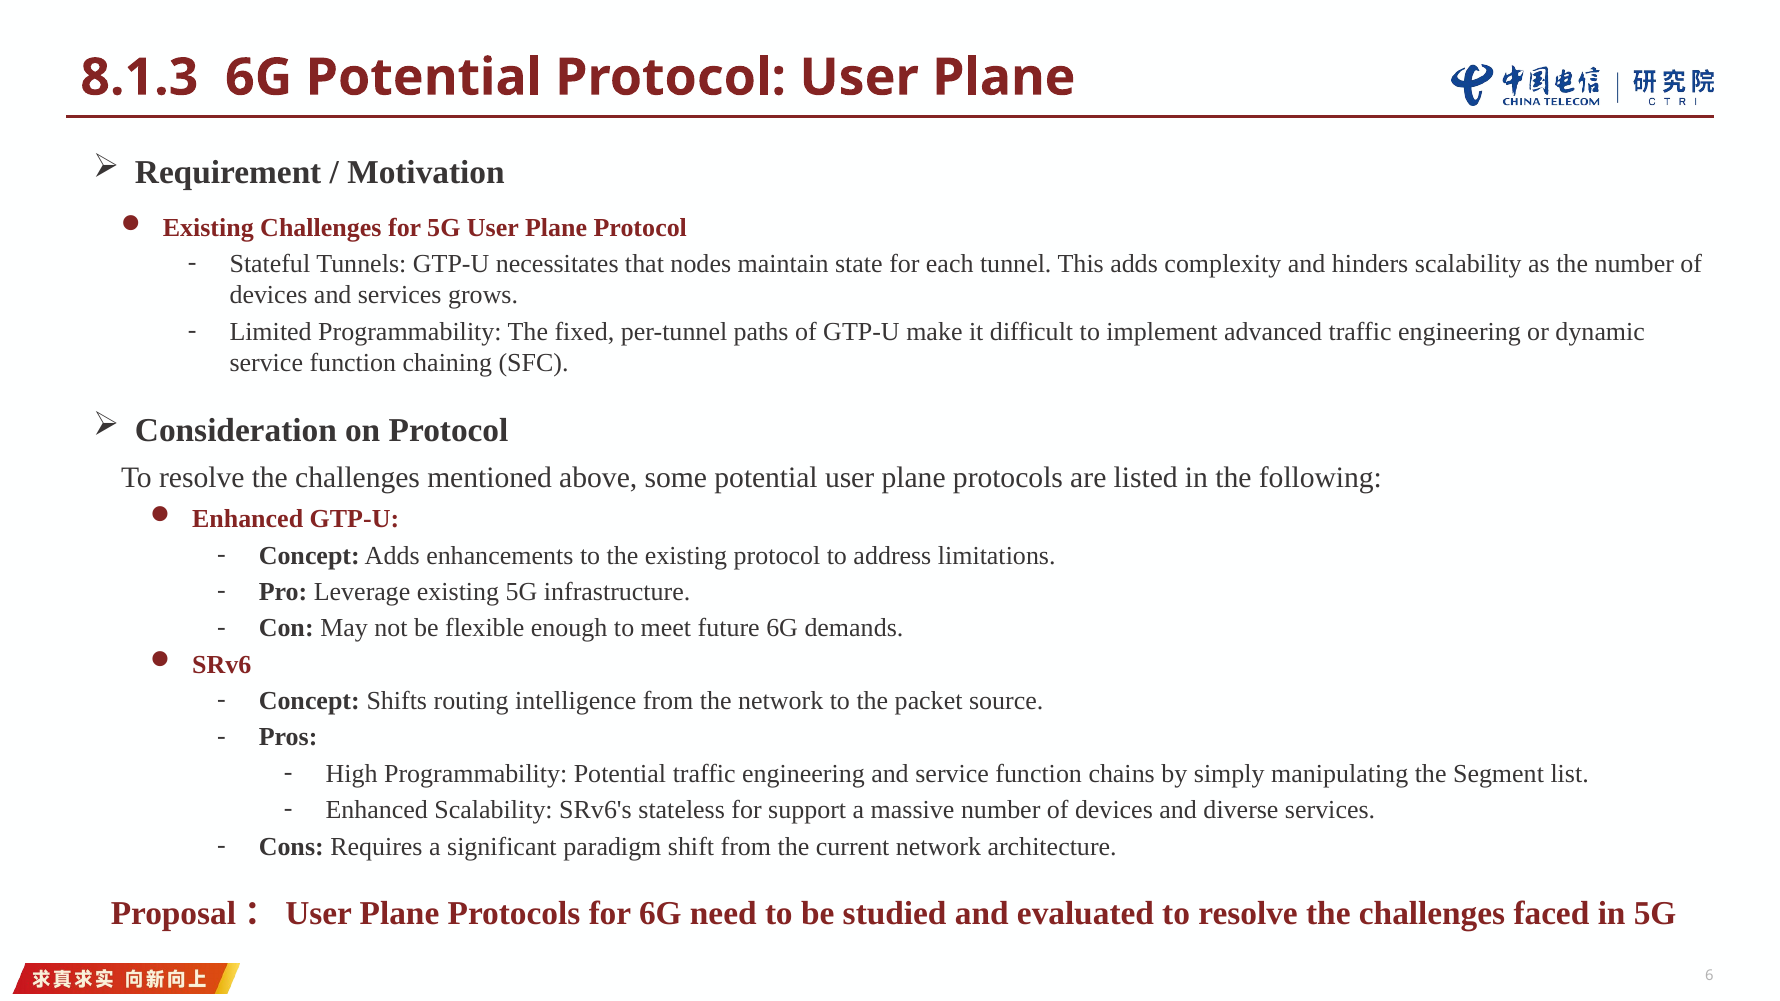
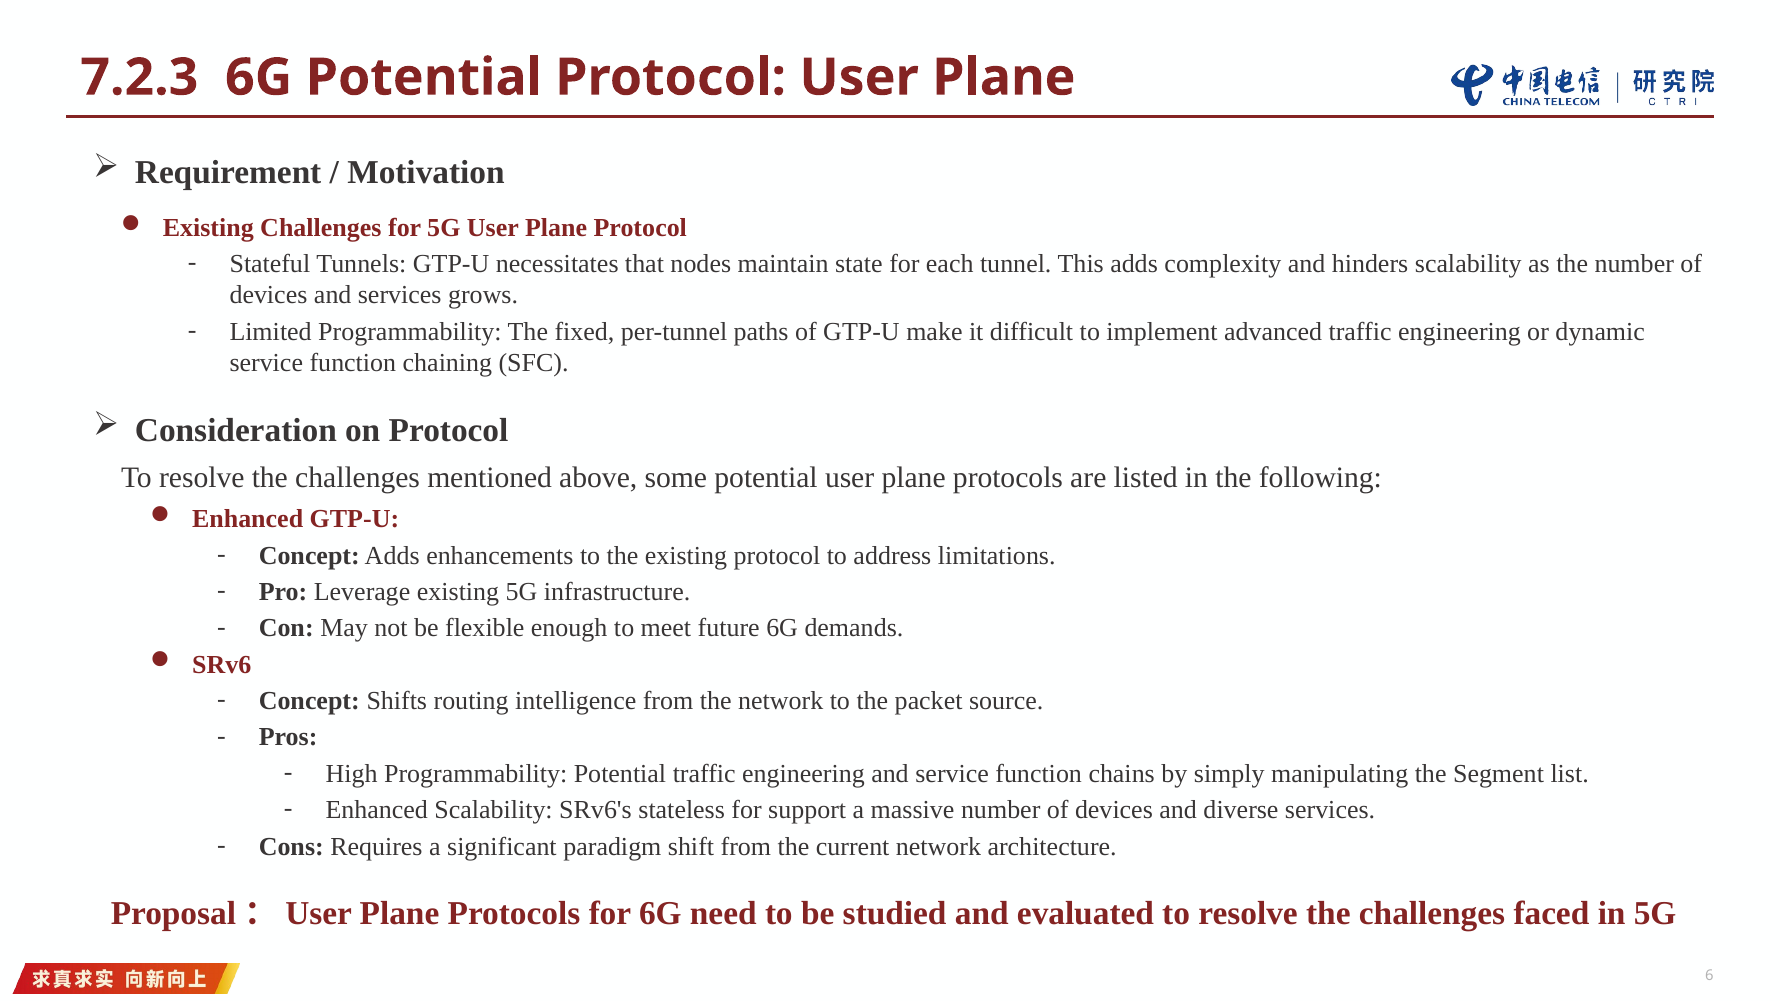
8.1.3: 8.1.3 -> 7.2.3
